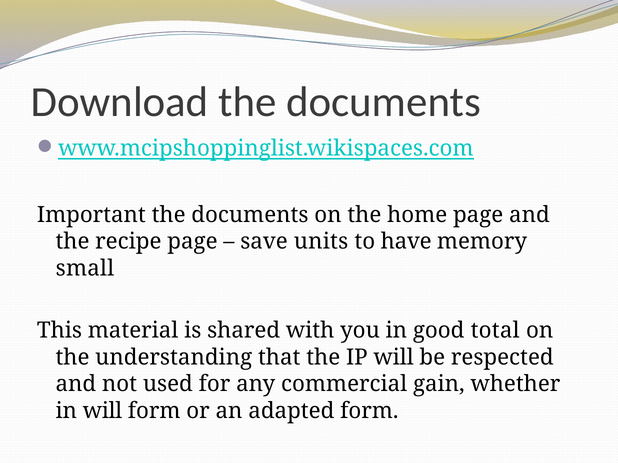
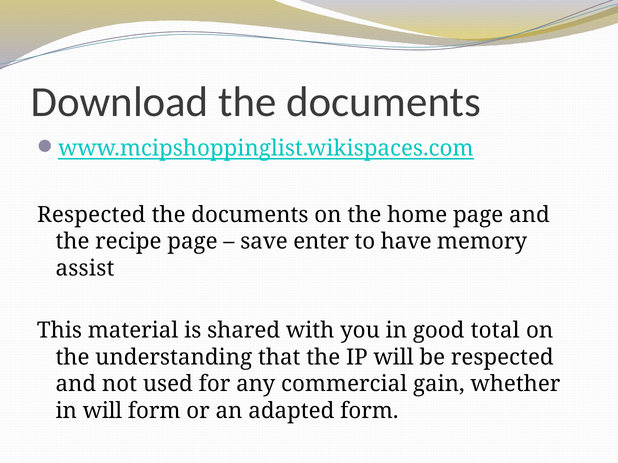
Important at (91, 215): Important -> Respected
units: units -> enter
small: small -> assist
